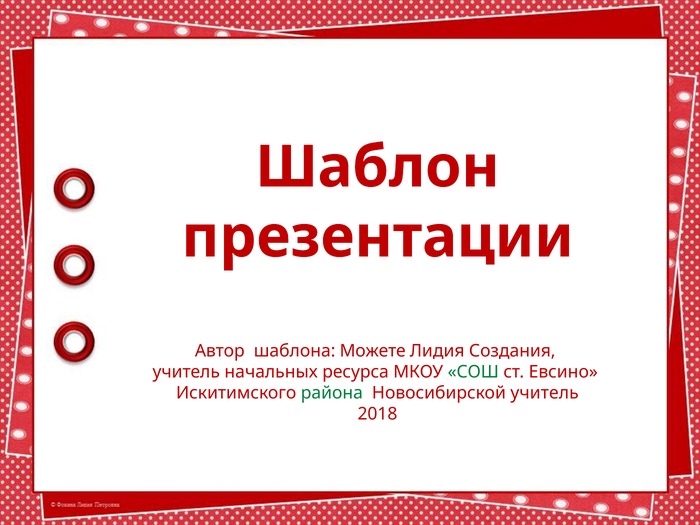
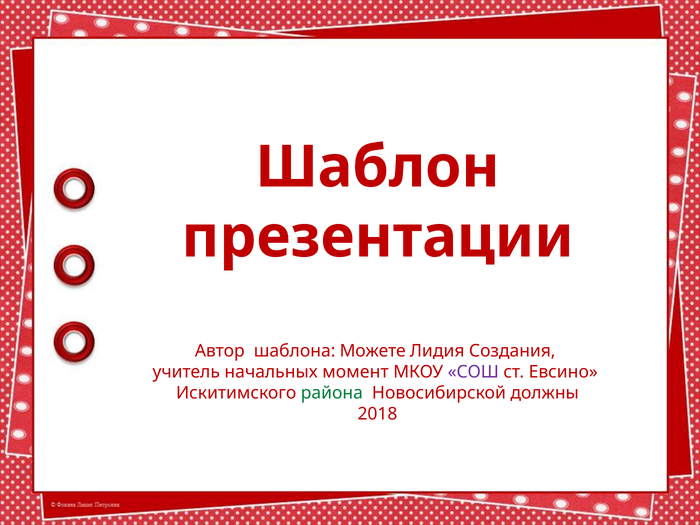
ресурса: ресурса -> момент
СОШ colour: green -> purple
Новосибирской учитель: учитель -> должны
